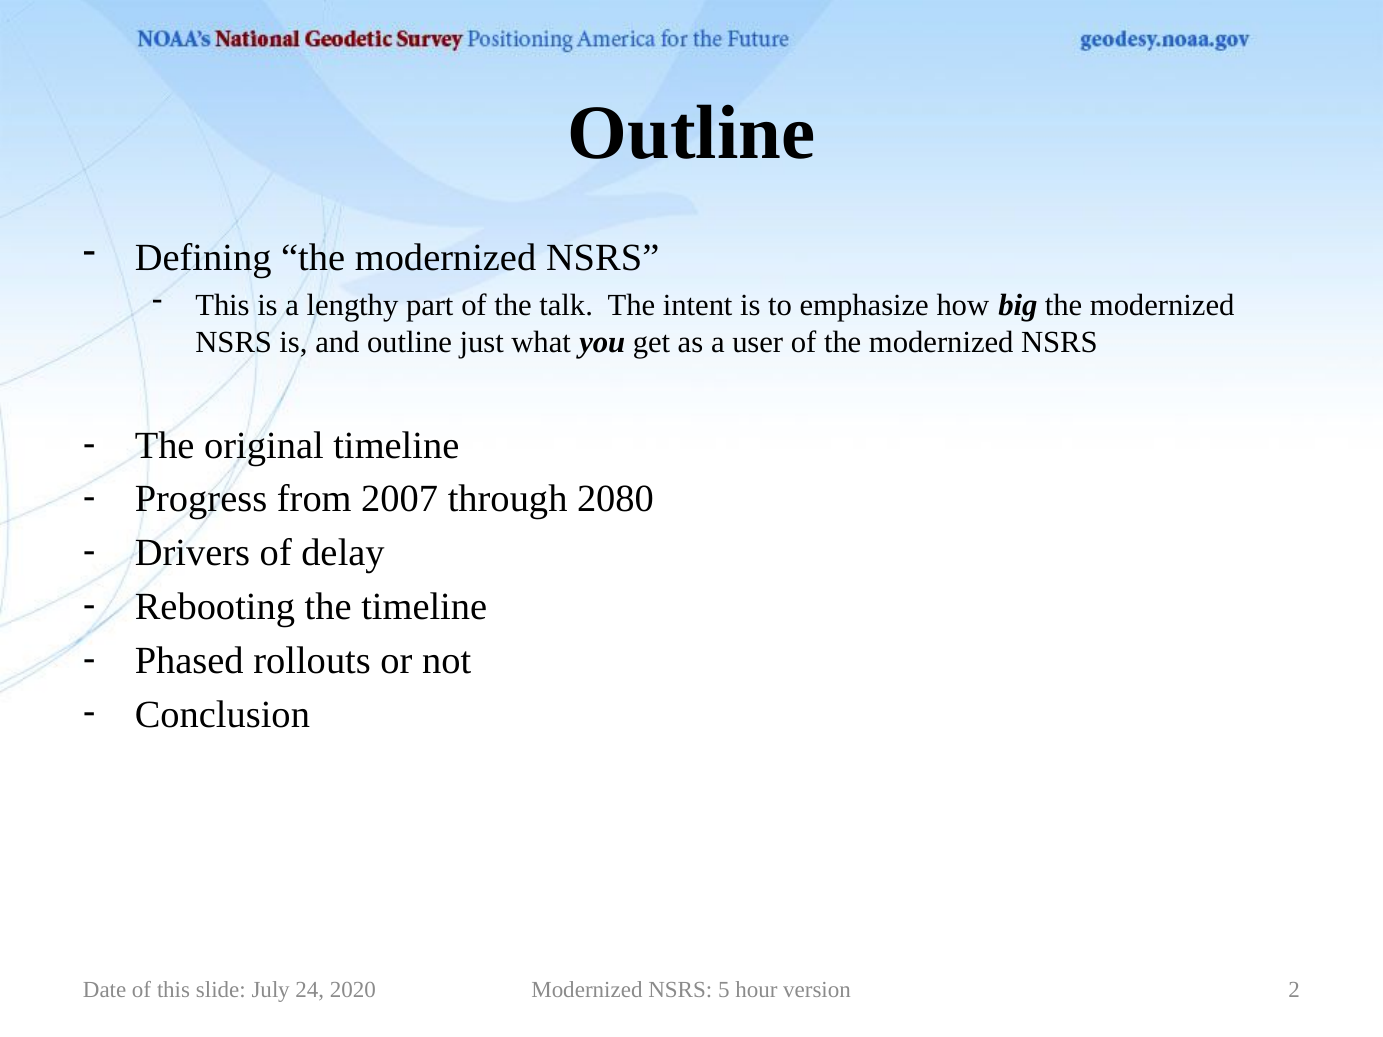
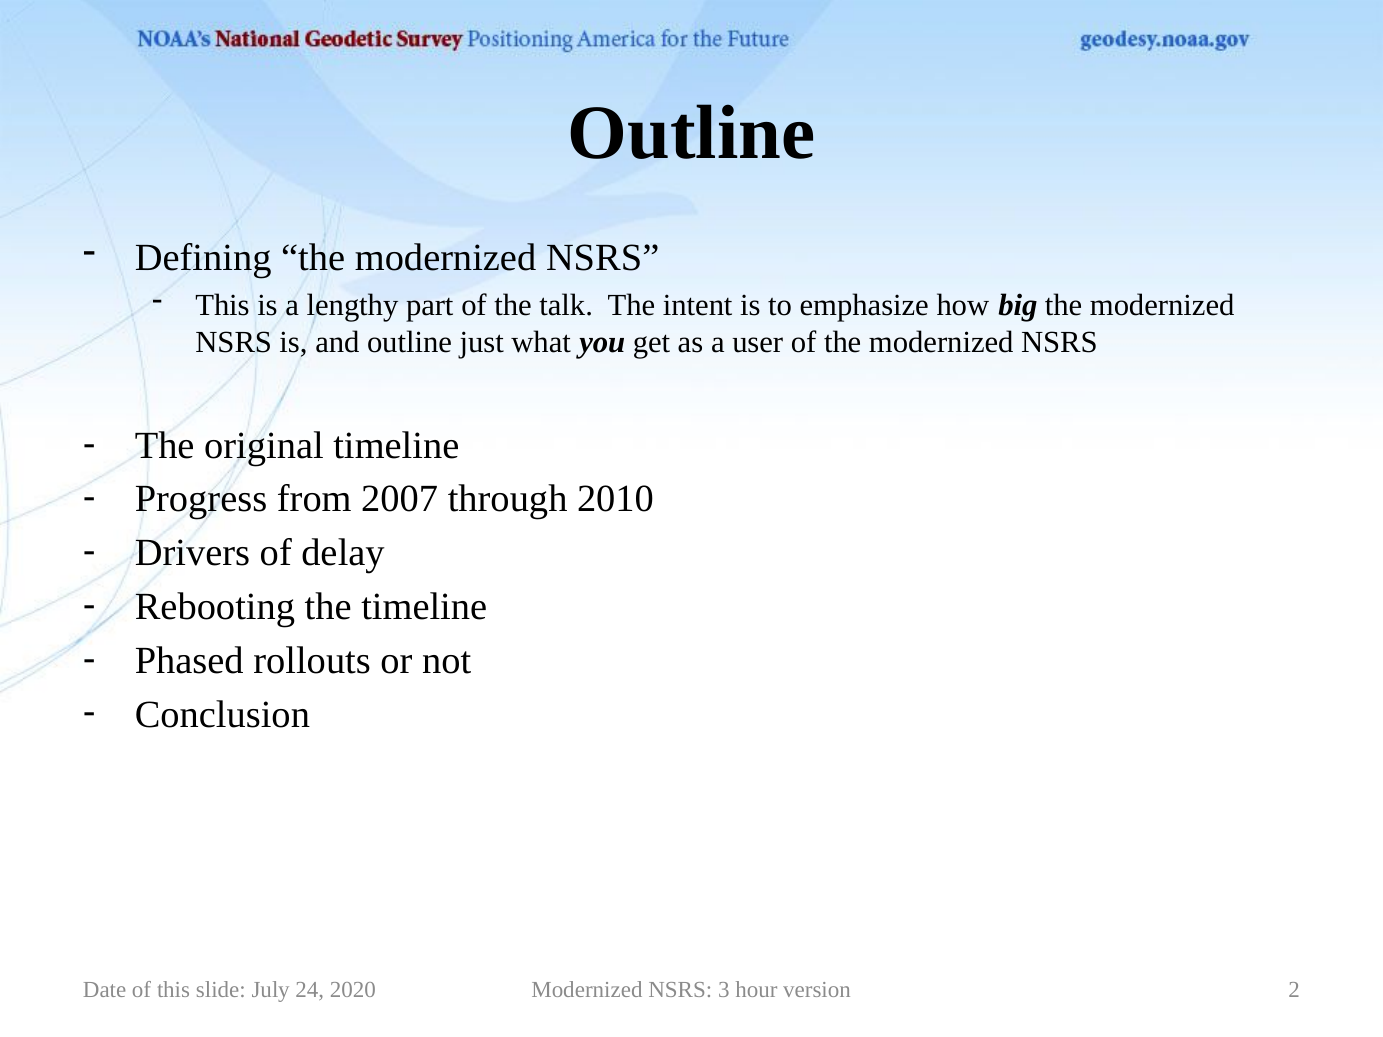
2080: 2080 -> 2010
5: 5 -> 3
